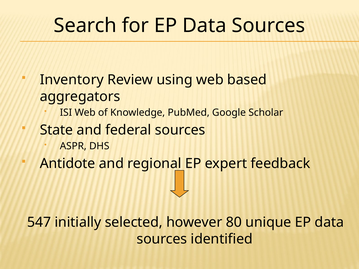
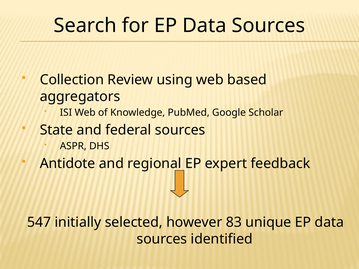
Inventory: Inventory -> Collection
80: 80 -> 83
